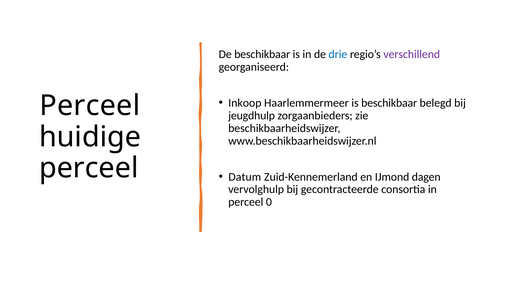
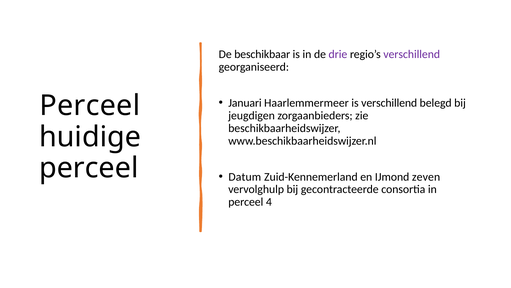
drie colour: blue -> purple
Inkoop: Inkoop -> Januari
is beschikbaar: beschikbaar -> verschillend
jeugdhulp: jeugdhulp -> jeugdigen
dagen: dagen -> zeven
0: 0 -> 4
